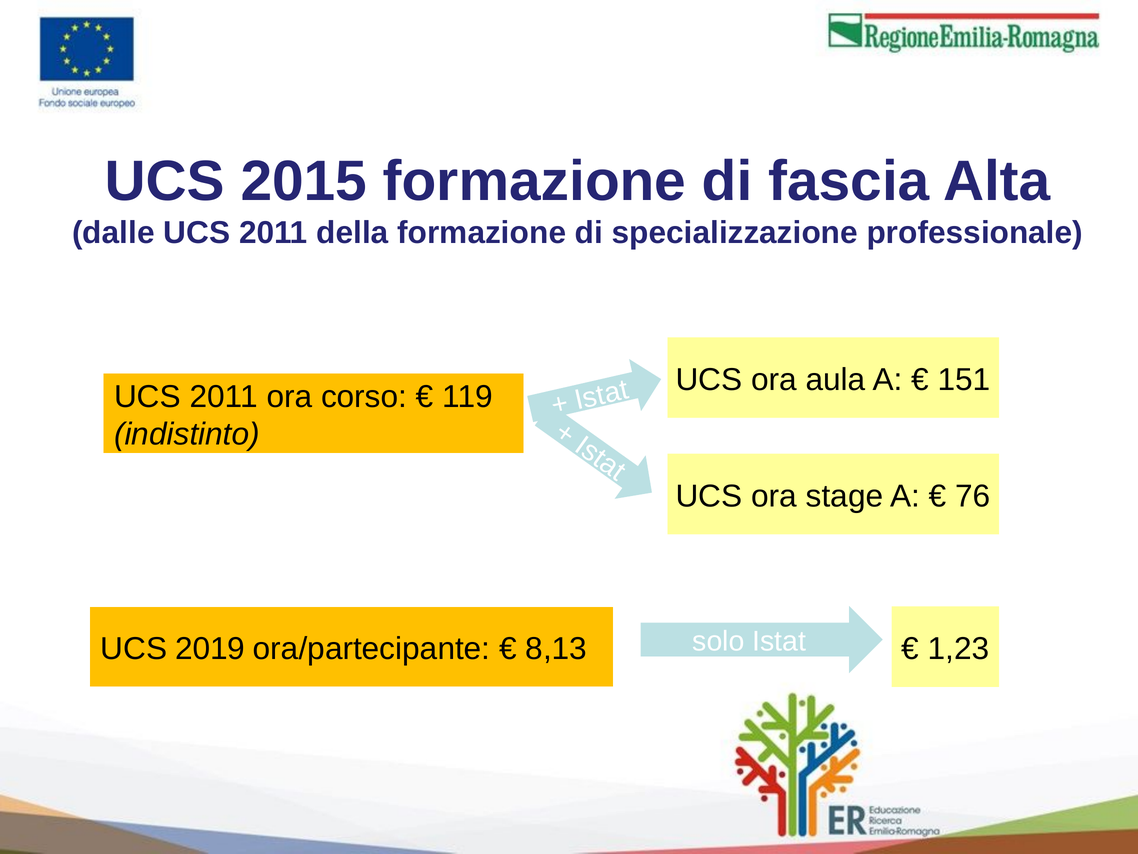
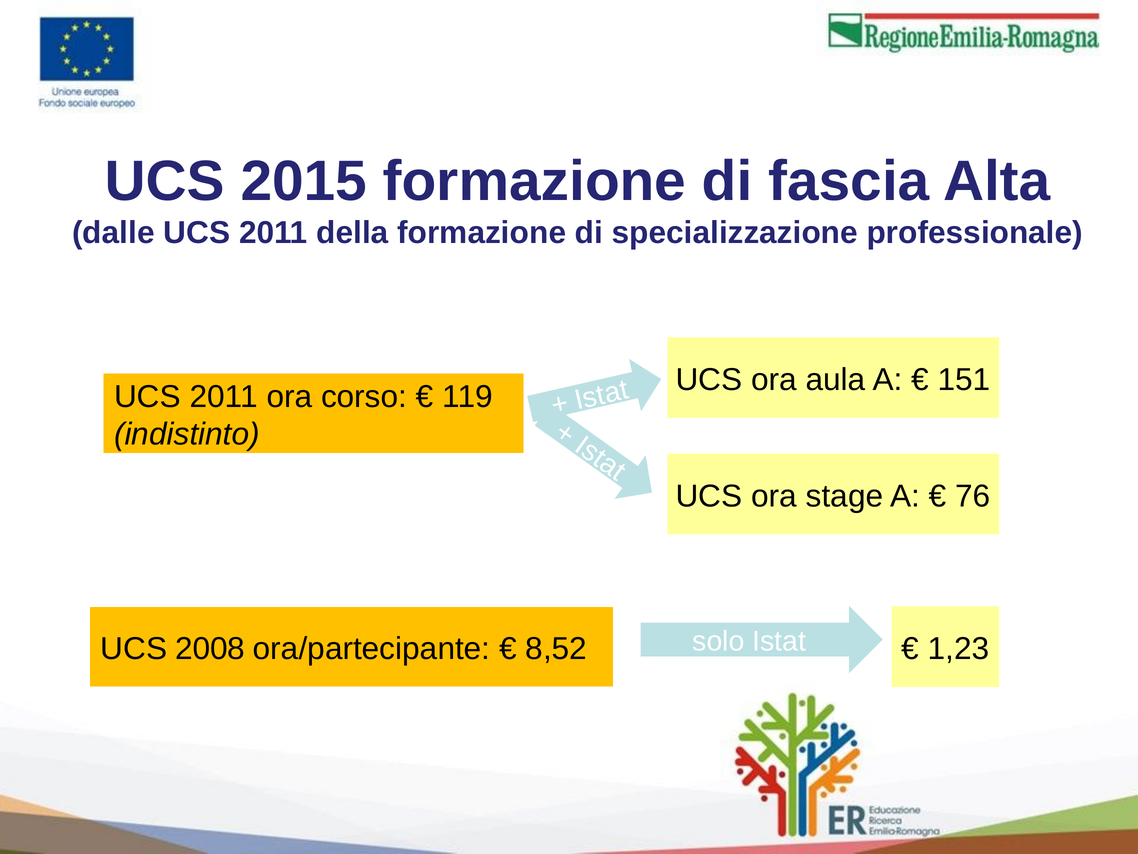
2019: 2019 -> 2008
8,13: 8,13 -> 8,52
